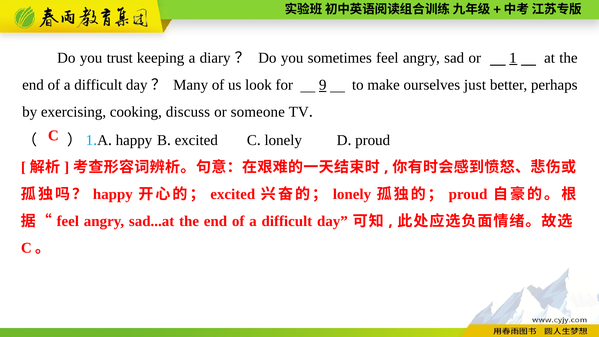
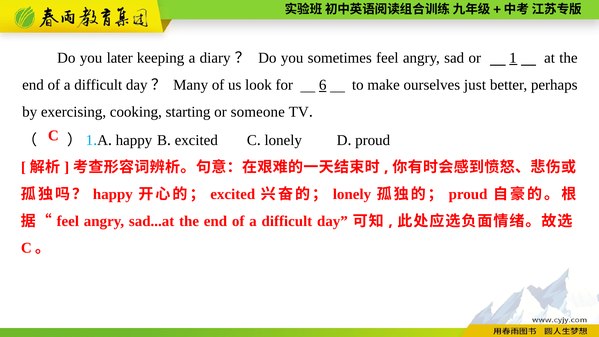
trust: trust -> later
9: 9 -> 6
discuss: discuss -> starting
